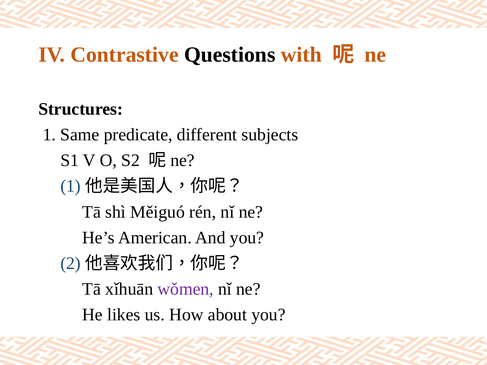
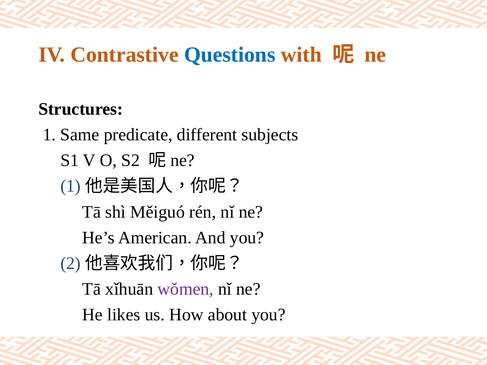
Questions colour: black -> blue
